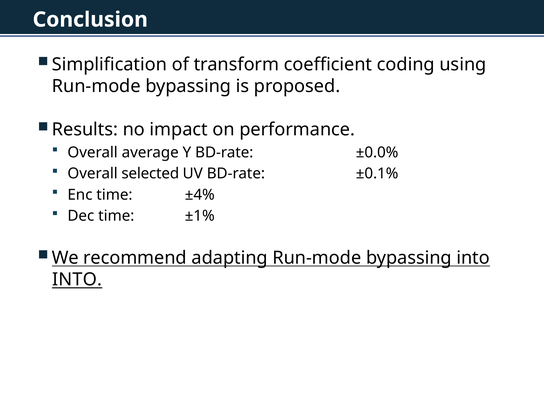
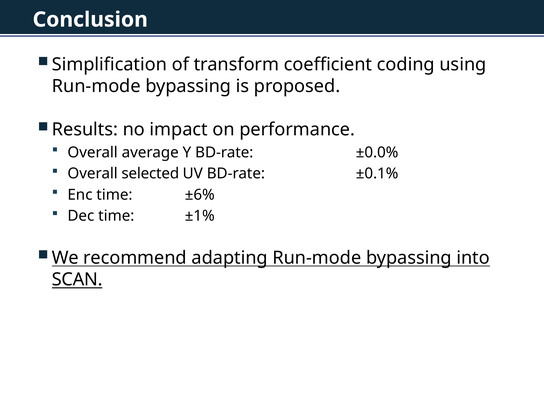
±4%: ±4% -> ±6%
INTO at (77, 280): INTO -> SCAN
